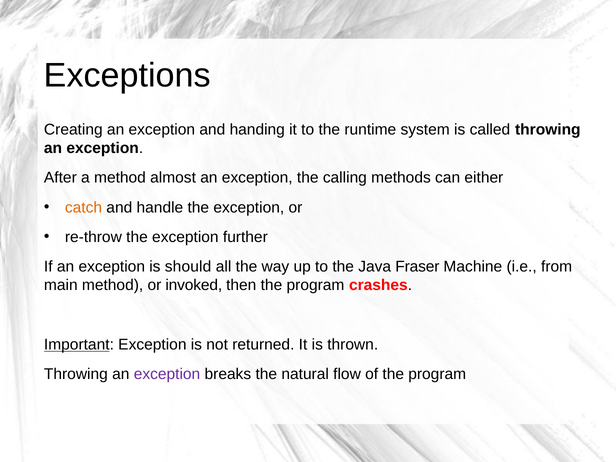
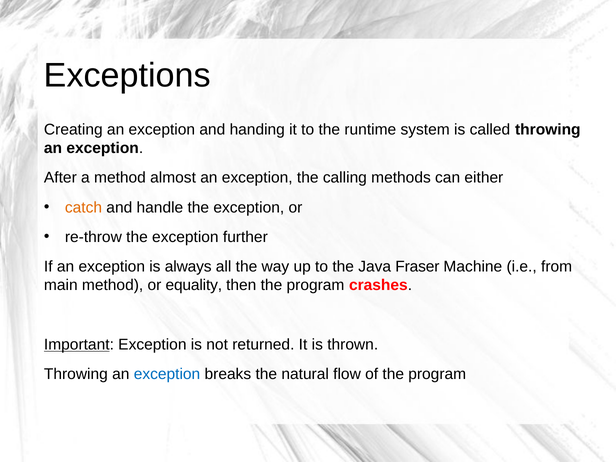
should: should -> always
invoked: invoked -> equality
exception at (167, 374) colour: purple -> blue
